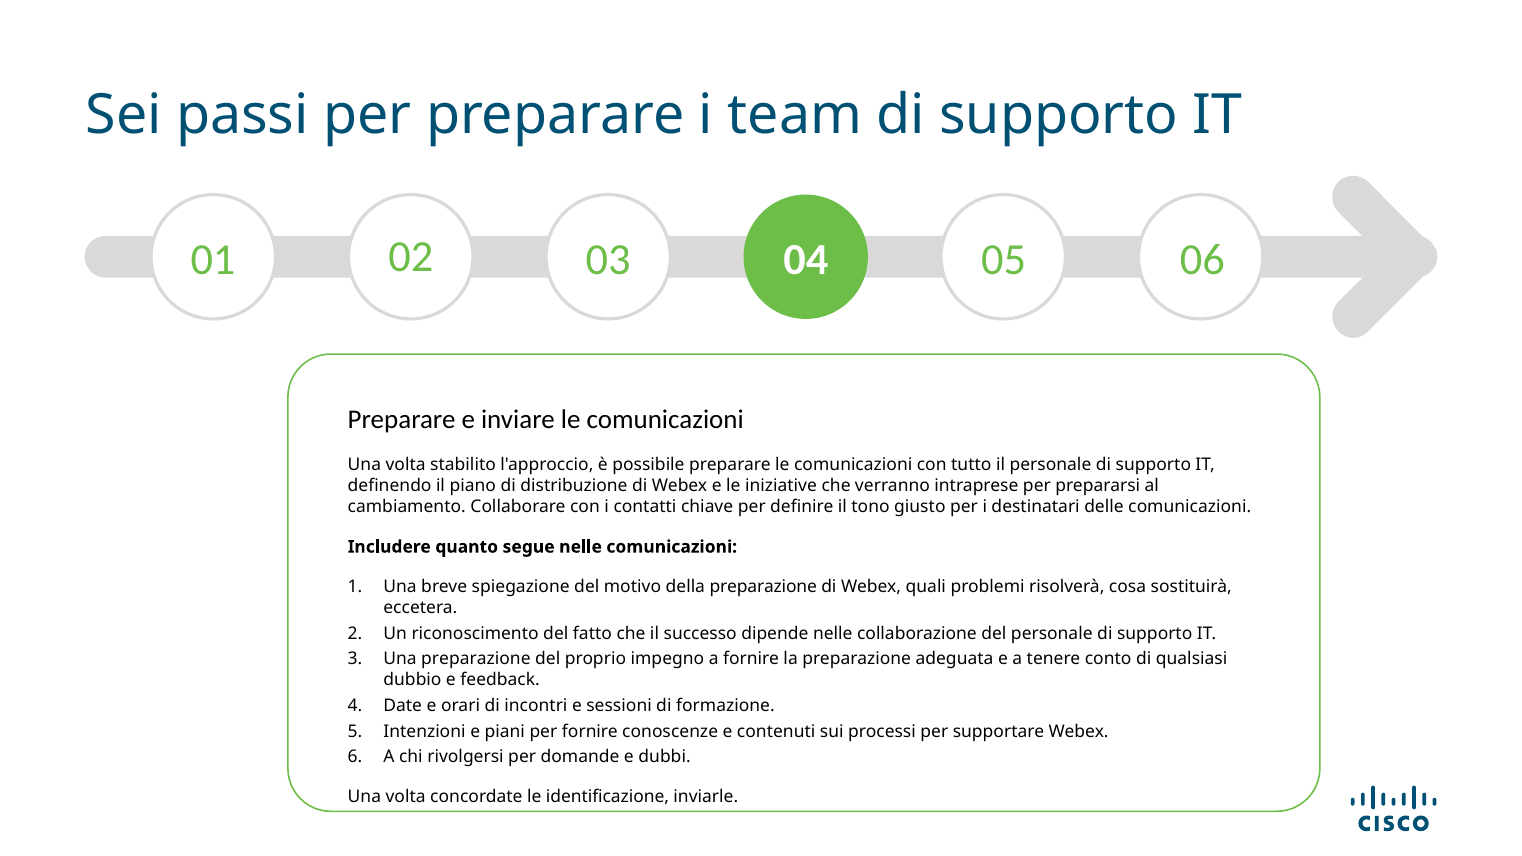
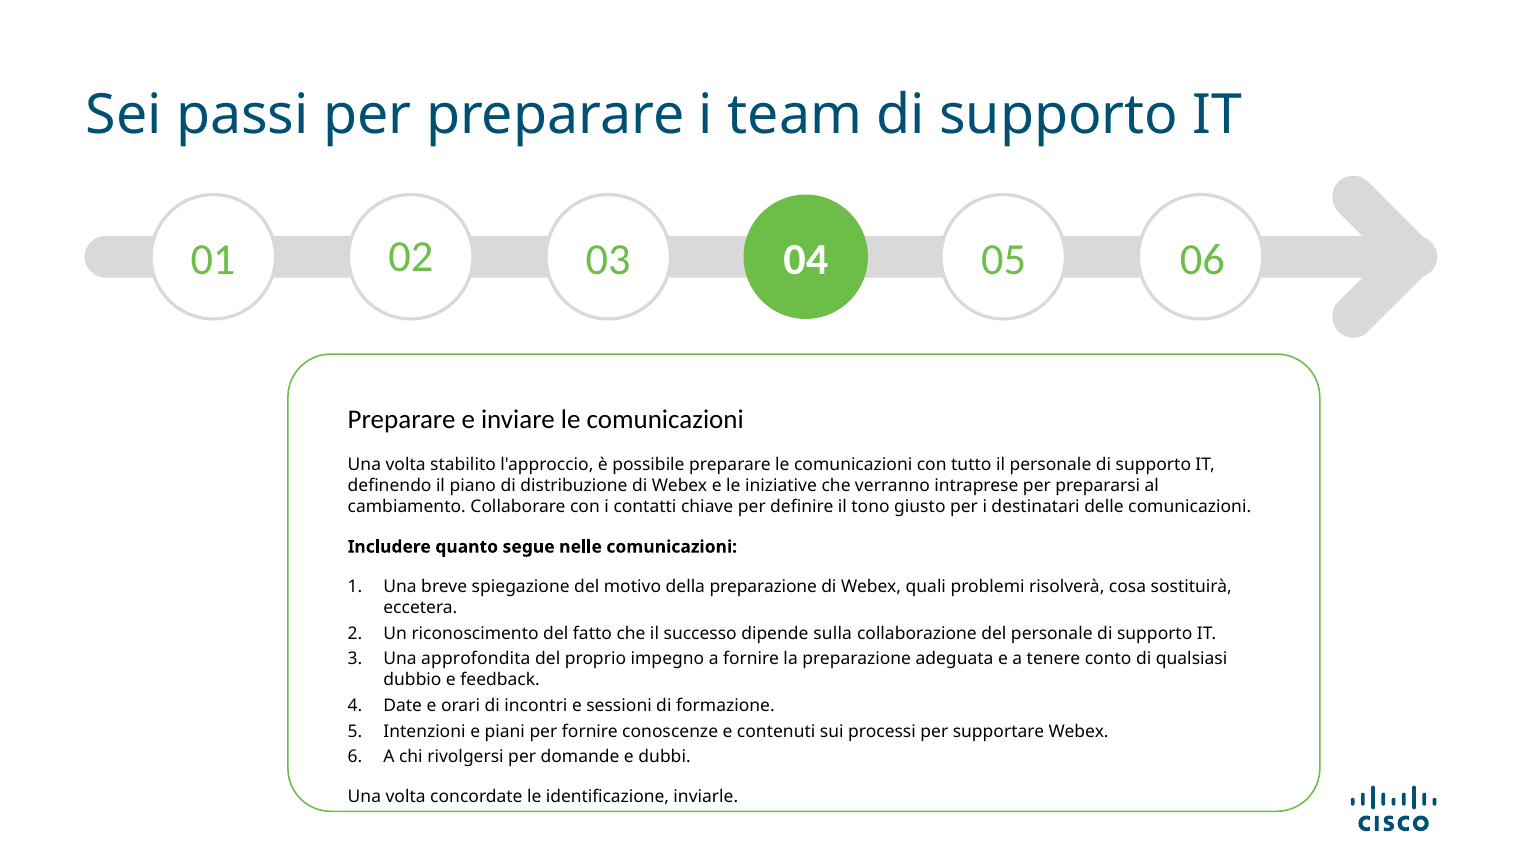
dipende nelle: nelle -> sulla
Una preparazione: preparazione -> approfondita
